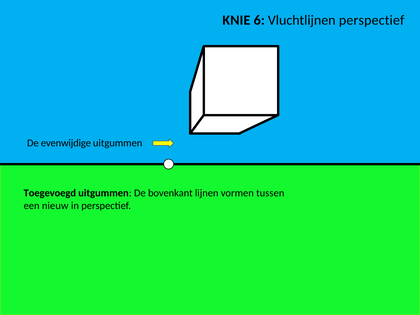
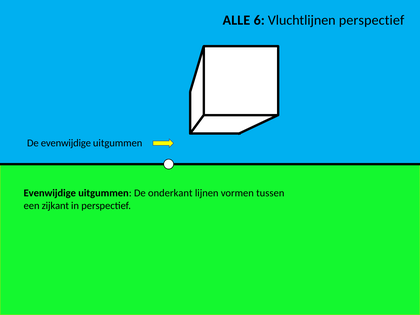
KNIE: KNIE -> ALLE
Toegevoegd at (50, 193): Toegevoegd -> Evenwijdige
bovenkant: bovenkant -> onderkant
nieuw: nieuw -> zijkant
